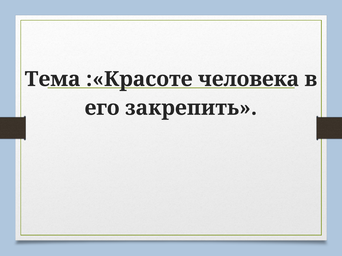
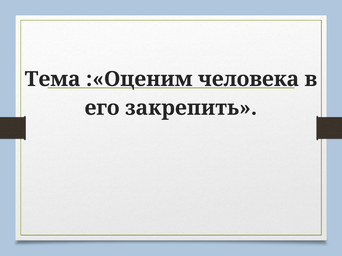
:«Красоте: :«Красоте -> :«Оценим
